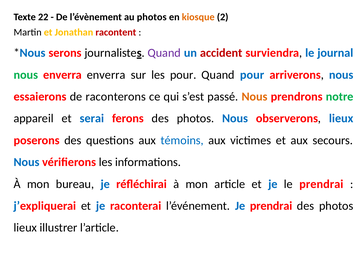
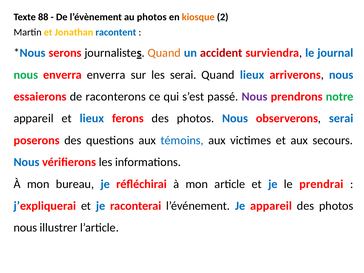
22: 22 -> 88
racontent colour: red -> blue
Quand at (164, 53) colour: purple -> orange
les pour: pour -> serai
Quand pour: pour -> lieux
Nous at (254, 97) colour: orange -> purple
et serai: serai -> lieux
observerons lieux: lieux -> serai
Je prendrai: prendrai -> appareil
lieux at (25, 228): lieux -> nous
